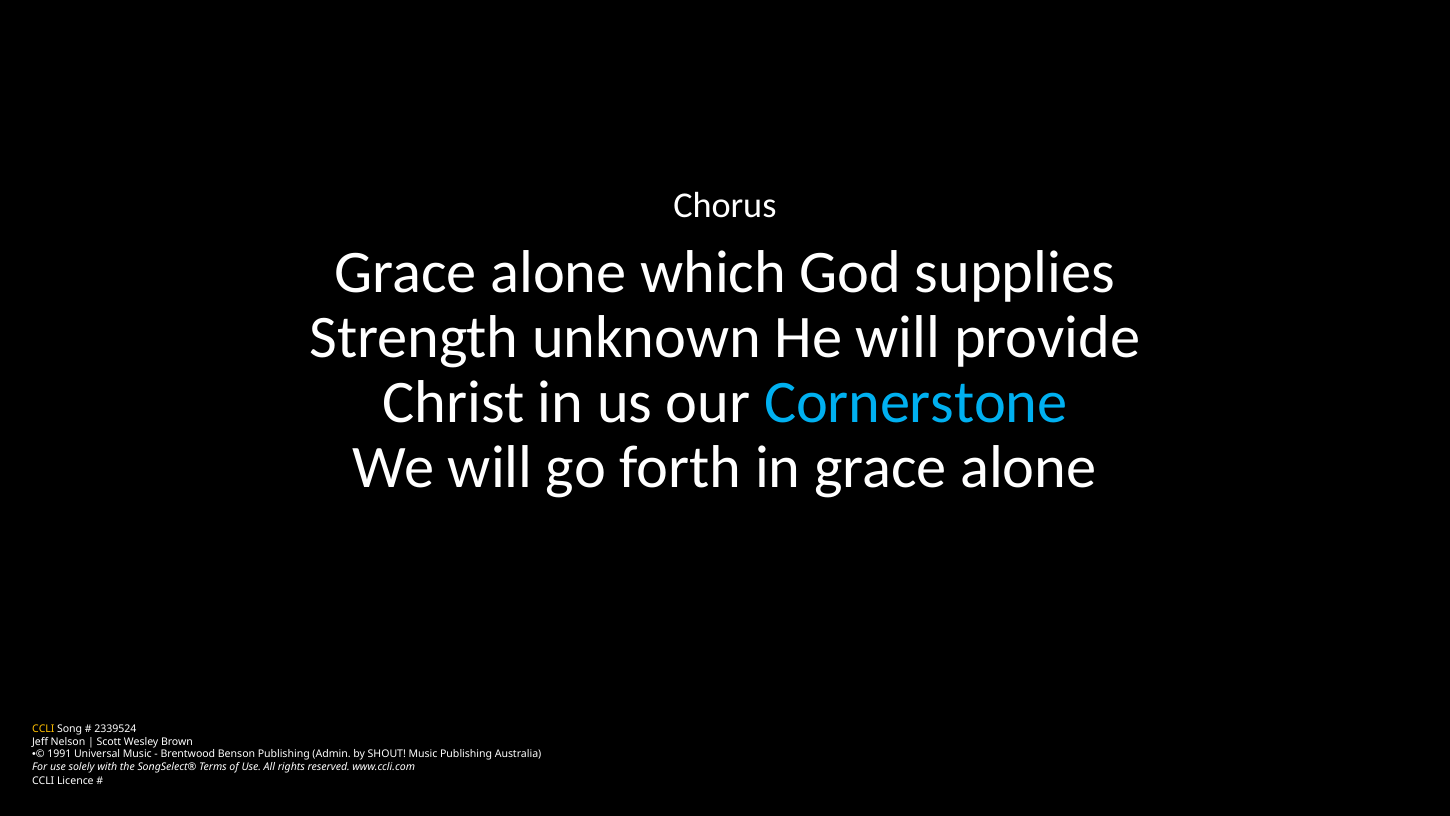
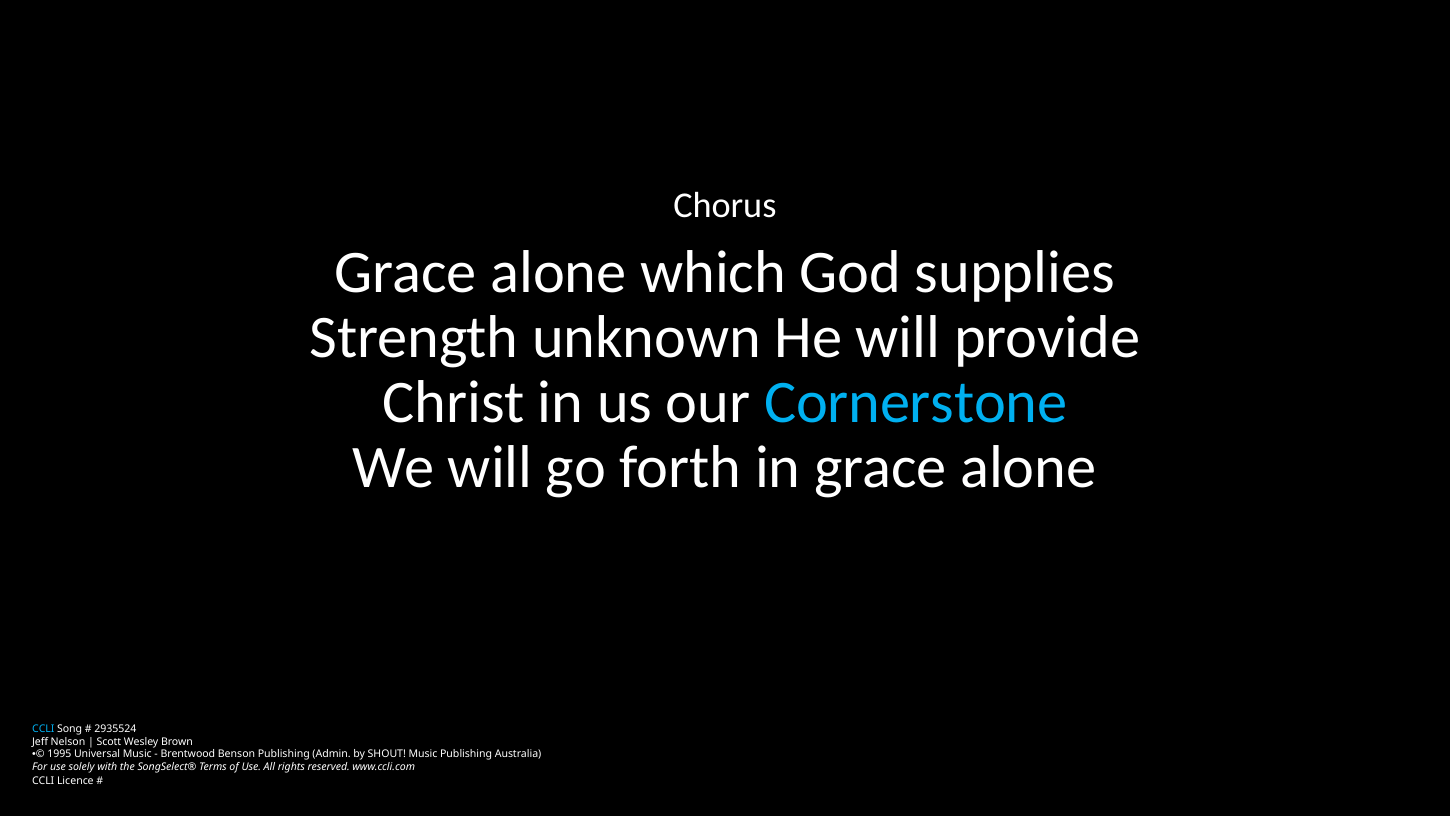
CCLI at (43, 729) colour: yellow -> light blue
2339524: 2339524 -> 2935524
1991: 1991 -> 1995
